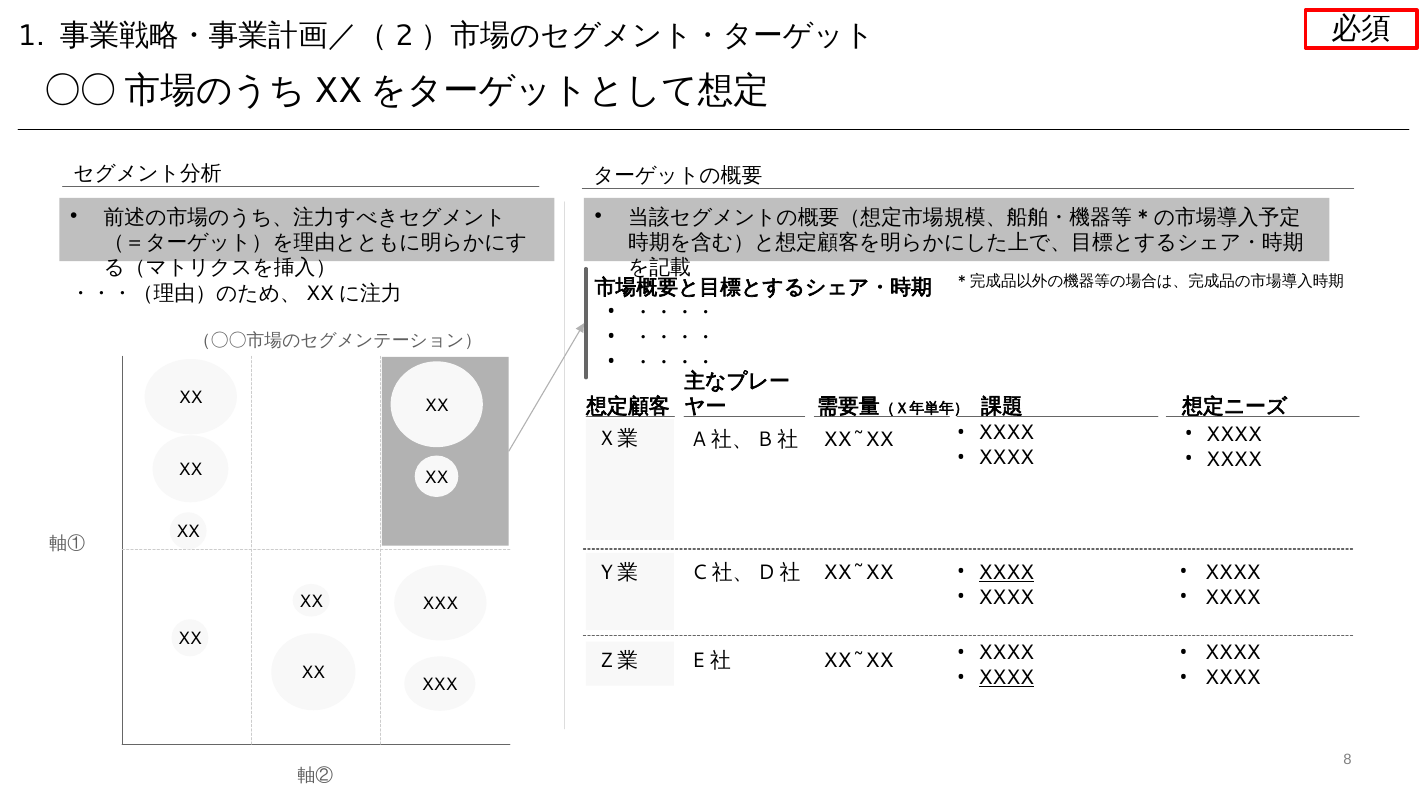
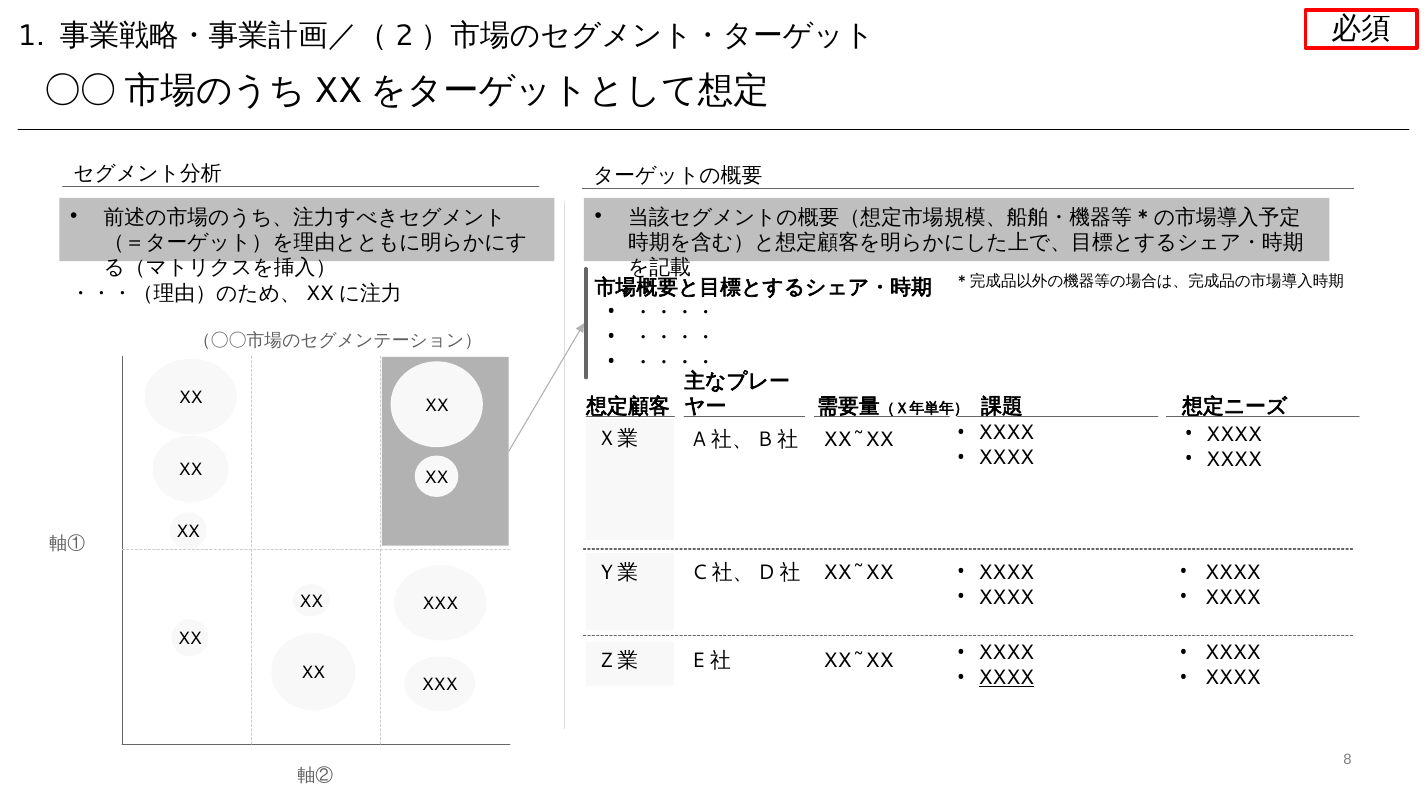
XXXX at (1006, 572) underline: present -> none
